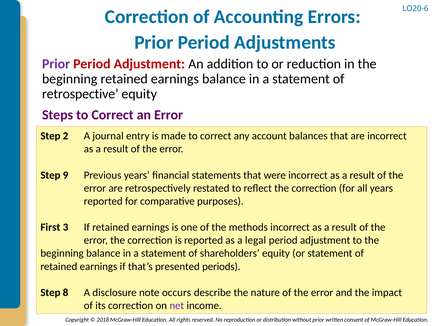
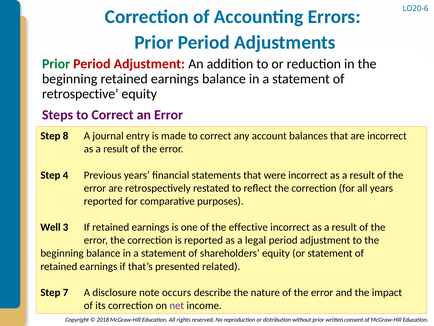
Prior at (56, 64) colour: purple -> green
2: 2 -> 8
9: 9 -> 4
First: First -> Well
methods: methods -> effective
periods: periods -> related
8: 8 -> 7
